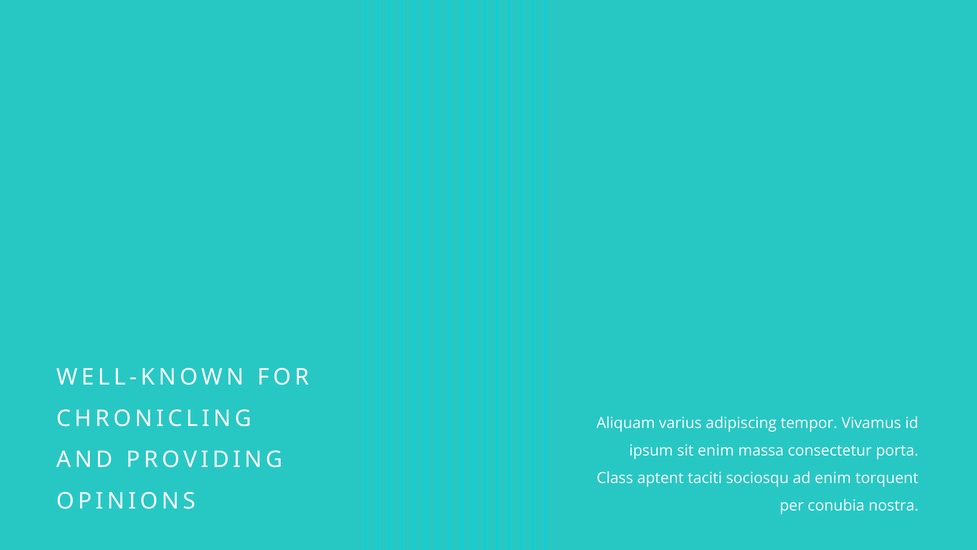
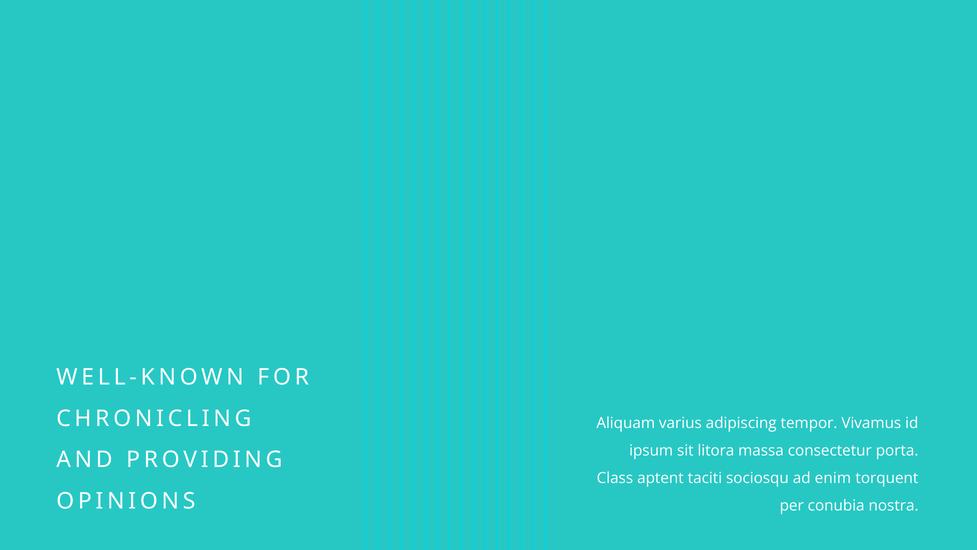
sit enim: enim -> litora
